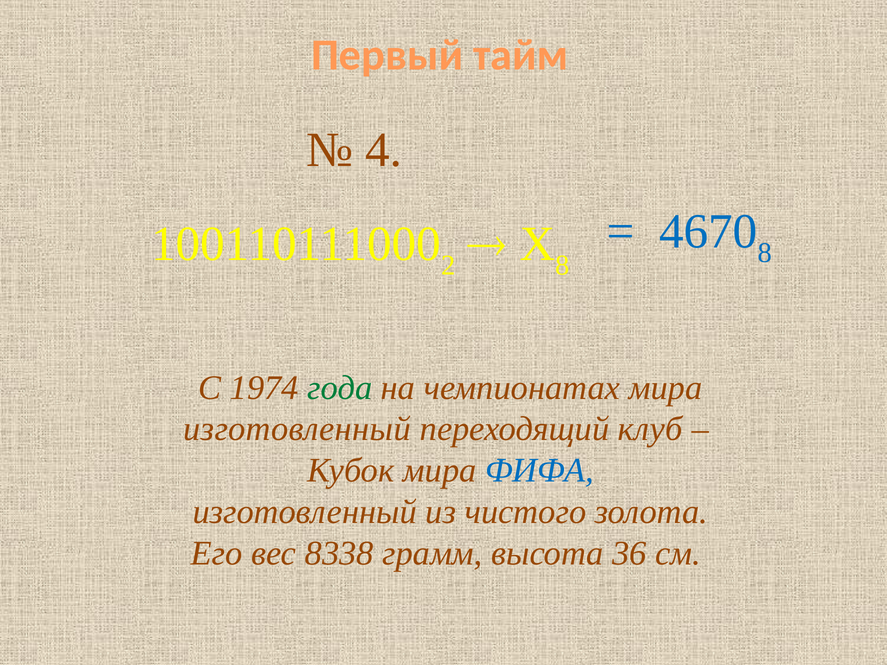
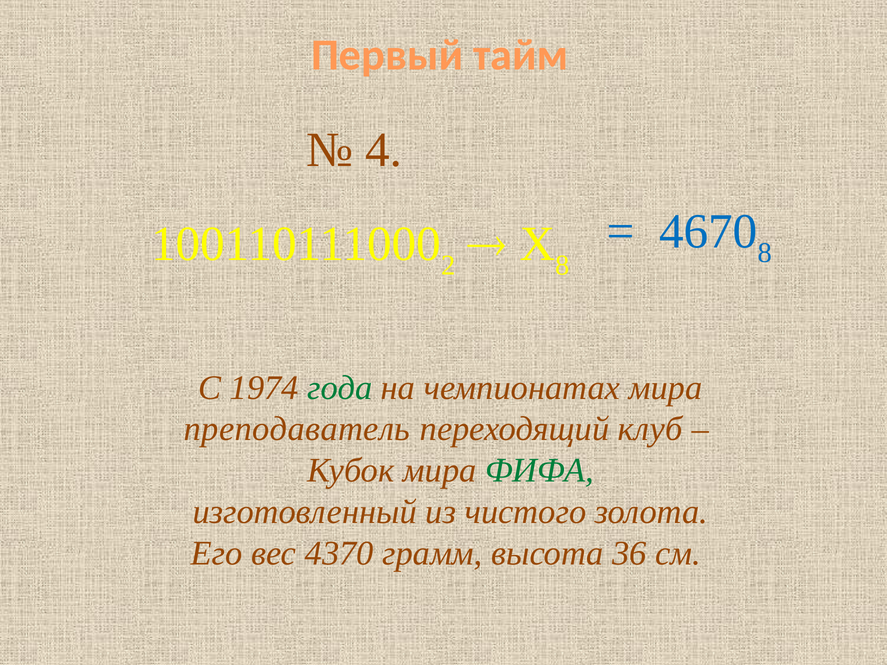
изготовленный at (297, 429): изготовленный -> преподаватель
ФИФА colour: blue -> green
8338: 8338 -> 4370
